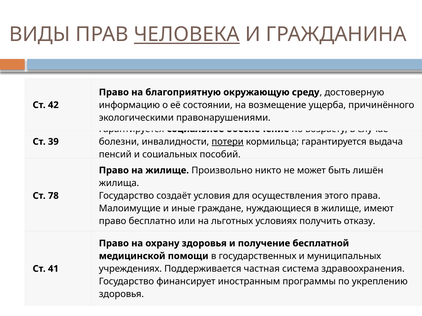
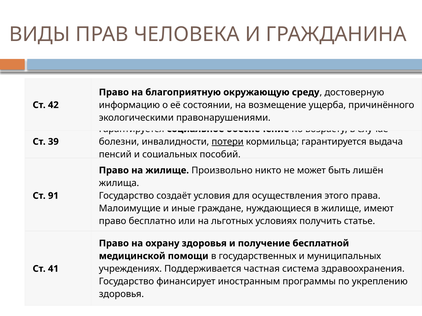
ЧЕЛОВЕКА underline: present -> none
78: 78 -> 91
отказу: отказу -> статье
